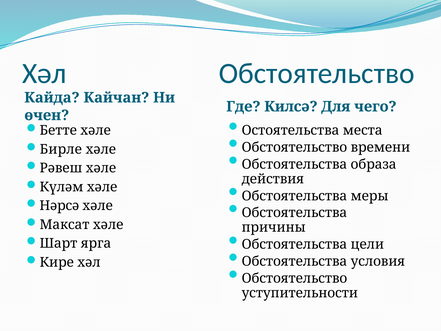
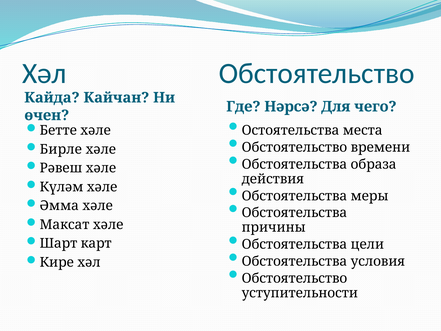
Килсә: Килсә -> Нәрсә
Нәрсә: Нәрсә -> Әмма
ярга: ярга -> карт
